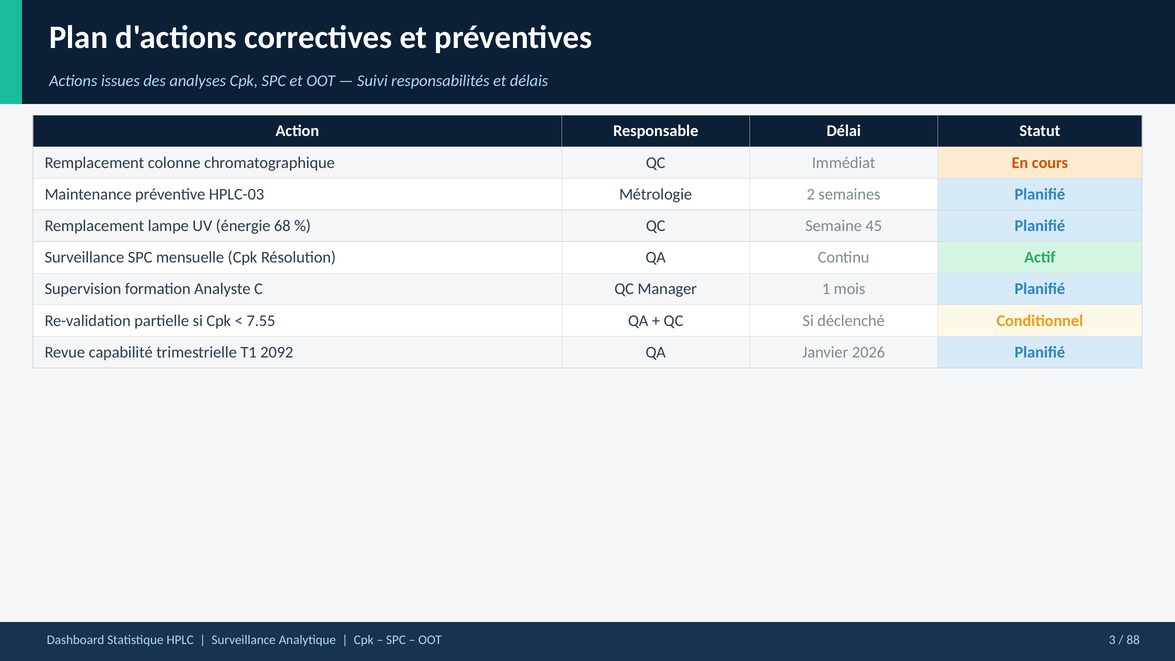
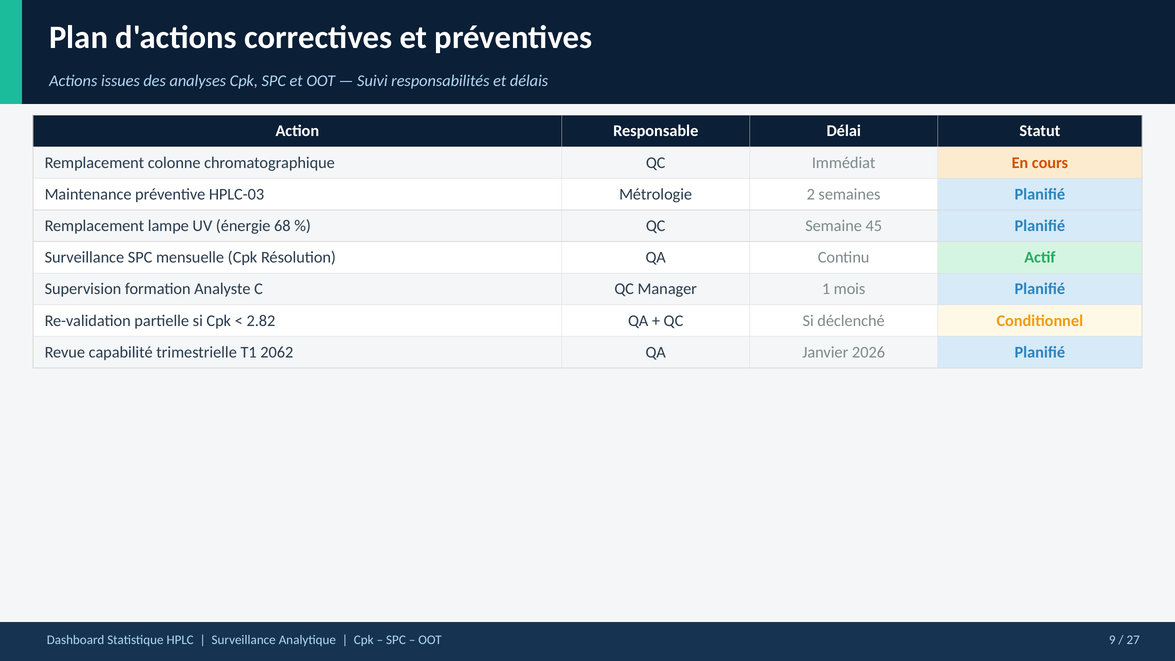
7.55: 7.55 -> 2.82
2092: 2092 -> 2062
3: 3 -> 9
88: 88 -> 27
